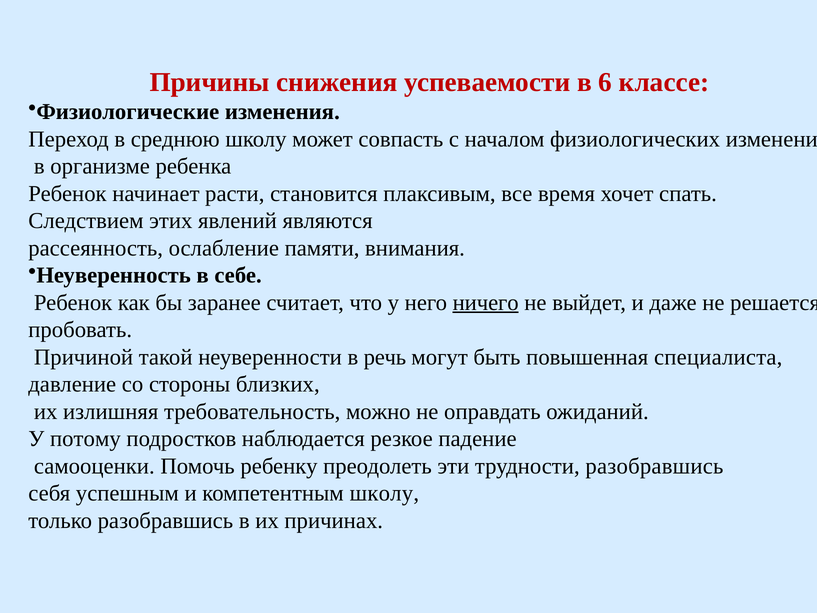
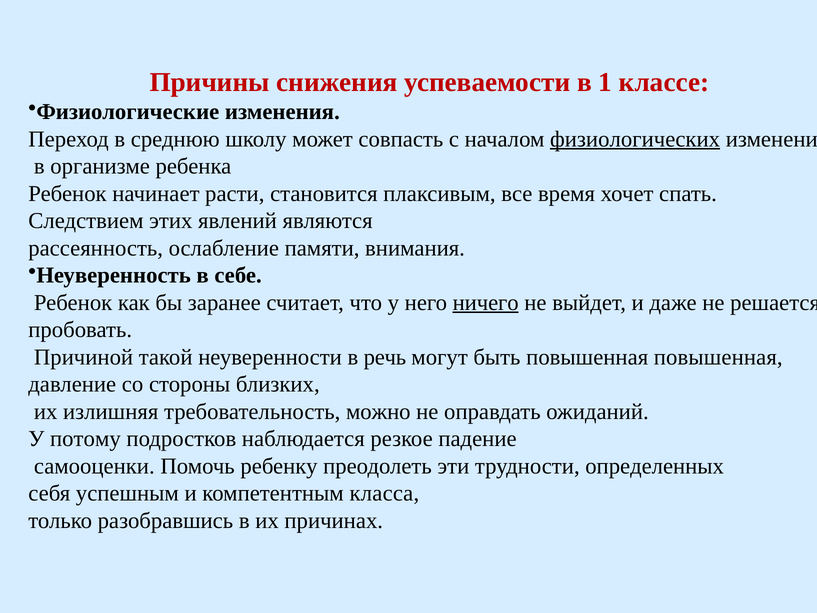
6: 6 -> 1
физиологических underline: none -> present
повышенная специалиста: специалиста -> повышенная
трудности разобравшись: разобравшись -> определенных
компетентным школу: школу -> класса
